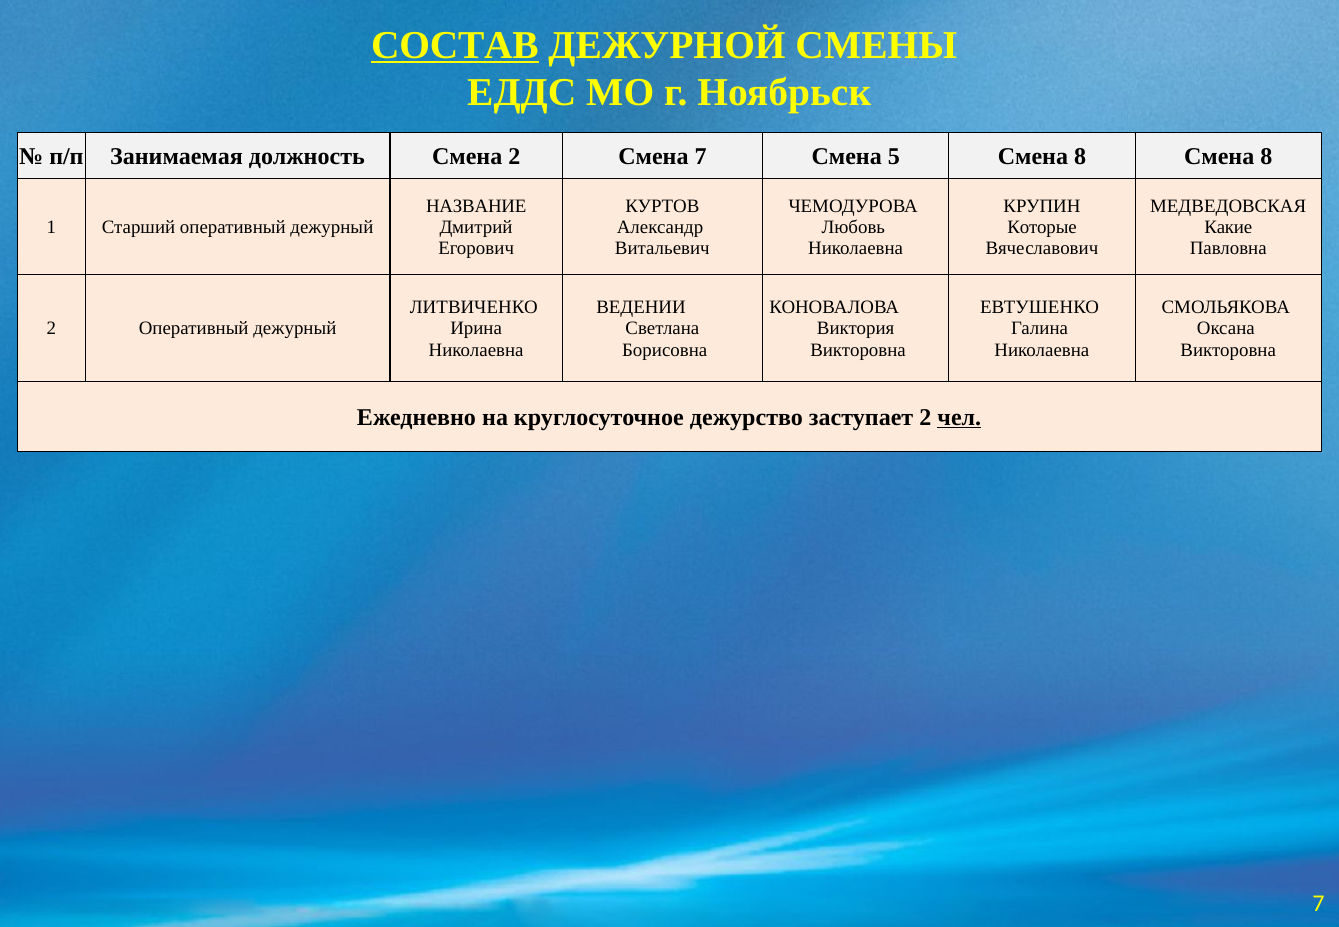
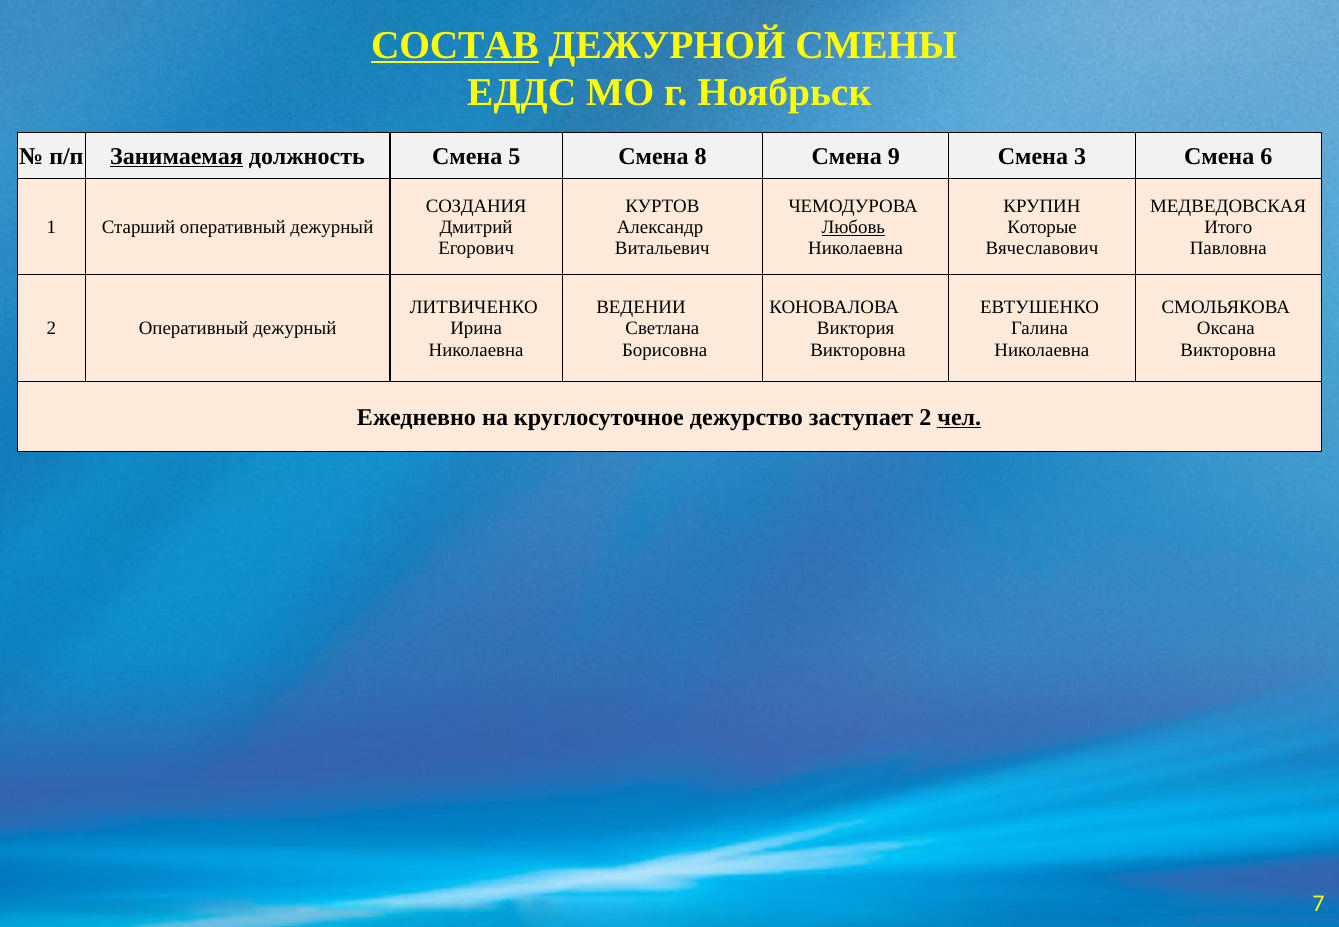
Занимаемая underline: none -> present
Смена 2: 2 -> 5
Смена 7: 7 -> 8
5: 5 -> 9
8 at (1080, 156): 8 -> 3
8 at (1266, 156): 8 -> 6
НАЗВАНИЕ: НАЗВАНИЕ -> СОЗДАНИЯ
Любовь underline: none -> present
Какие: Какие -> Итого
